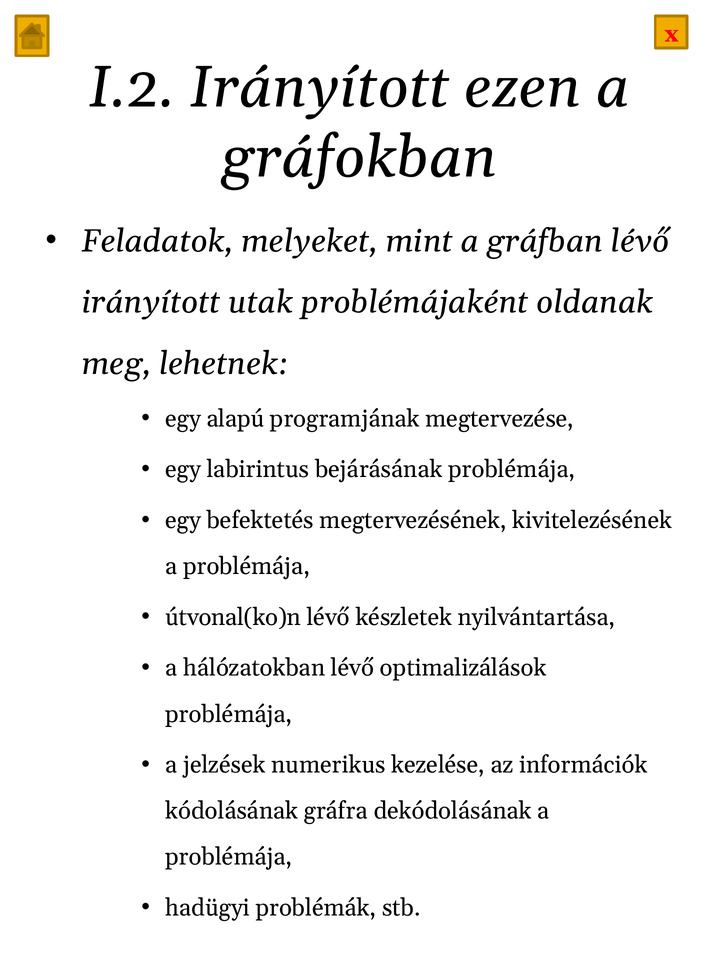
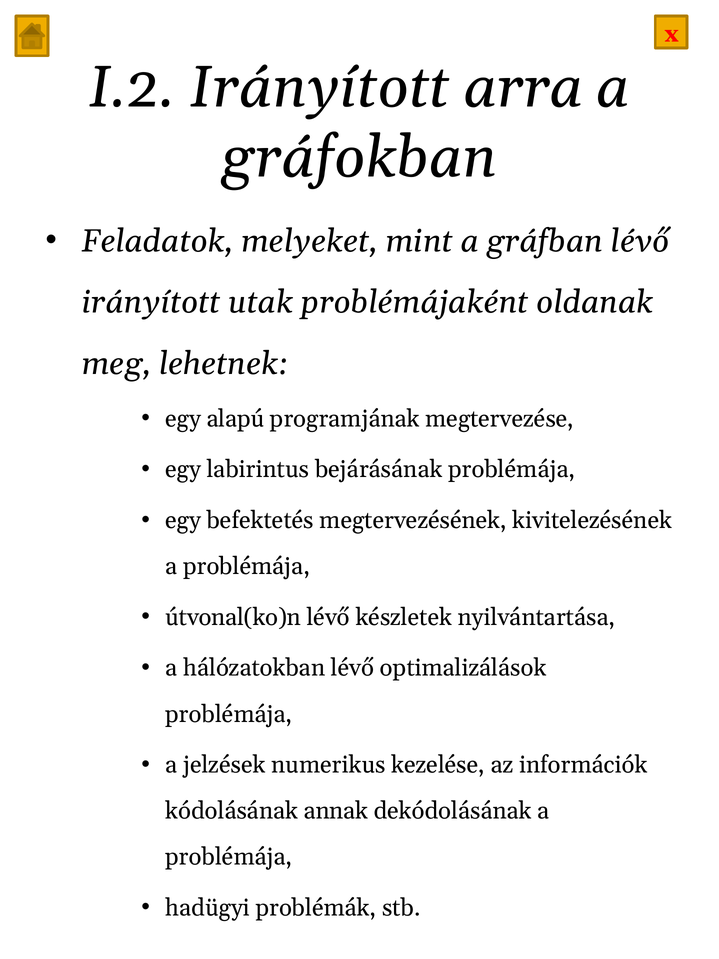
ezen: ezen -> arra
gráfra: gráfra -> annak
